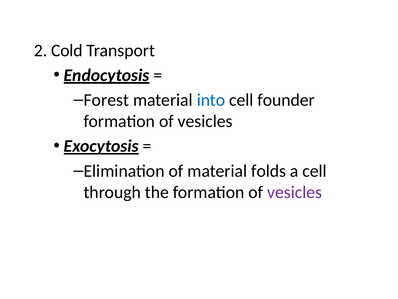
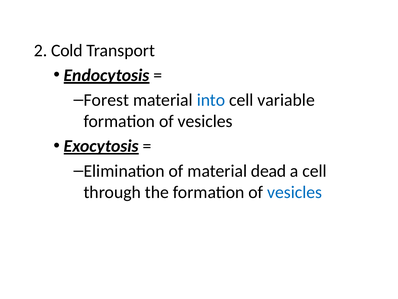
founder: founder -> variable
folds: folds -> dead
vesicles at (295, 192) colour: purple -> blue
